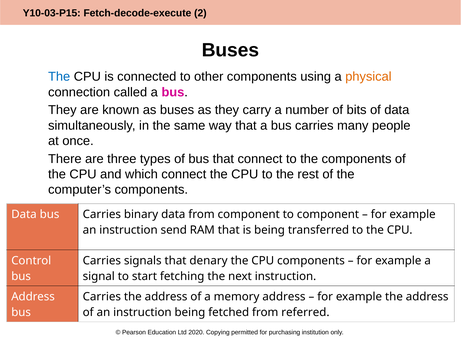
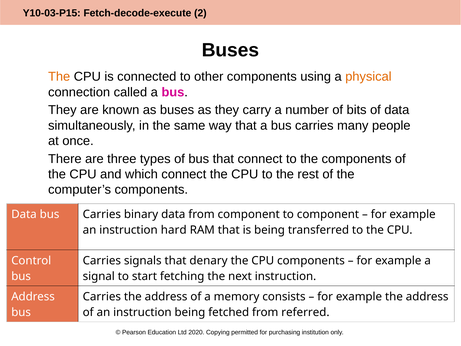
The at (59, 77) colour: blue -> orange
send: send -> hard
memory address: address -> consists
